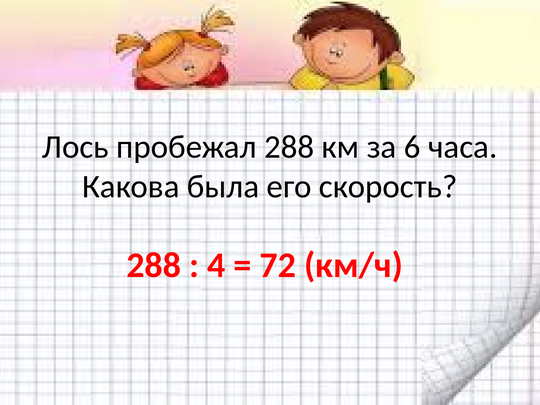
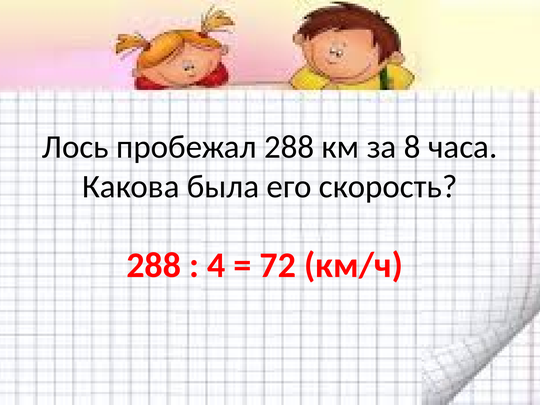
6: 6 -> 8
